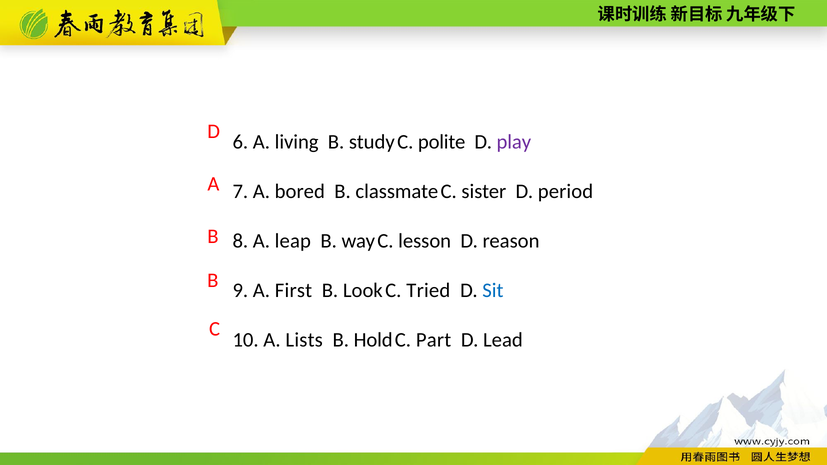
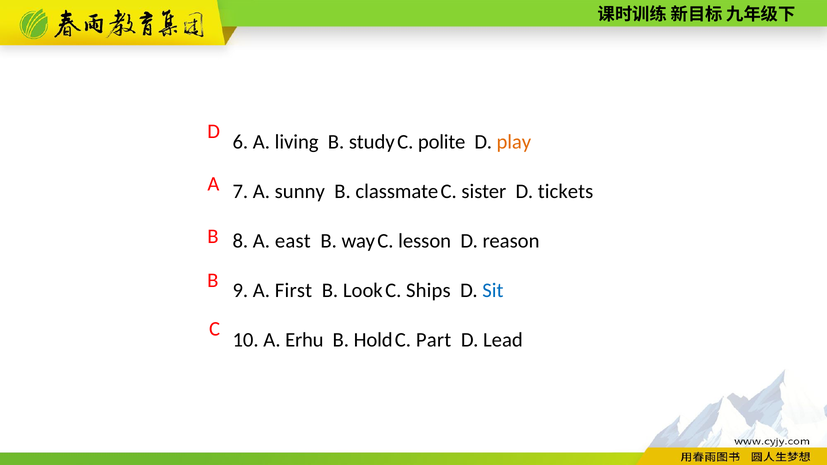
play colour: purple -> orange
bored: bored -> sunny
period: period -> tickets
leap: leap -> east
Tried: Tried -> Ships
Lists: Lists -> Erhu
